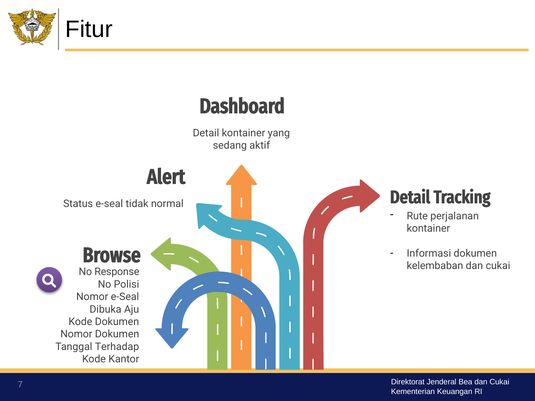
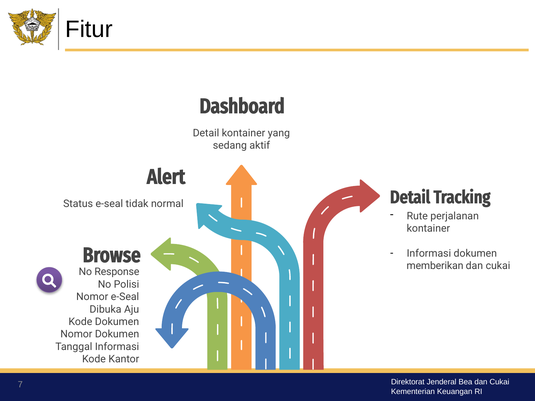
kelembaban: kelembaban -> memberikan
Tanggal Terhadap: Terhadap -> Informasi
